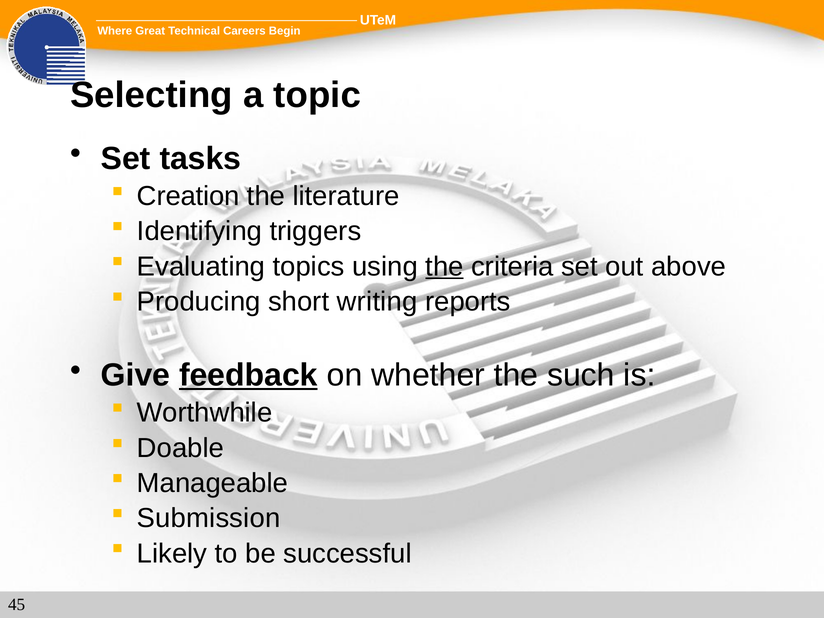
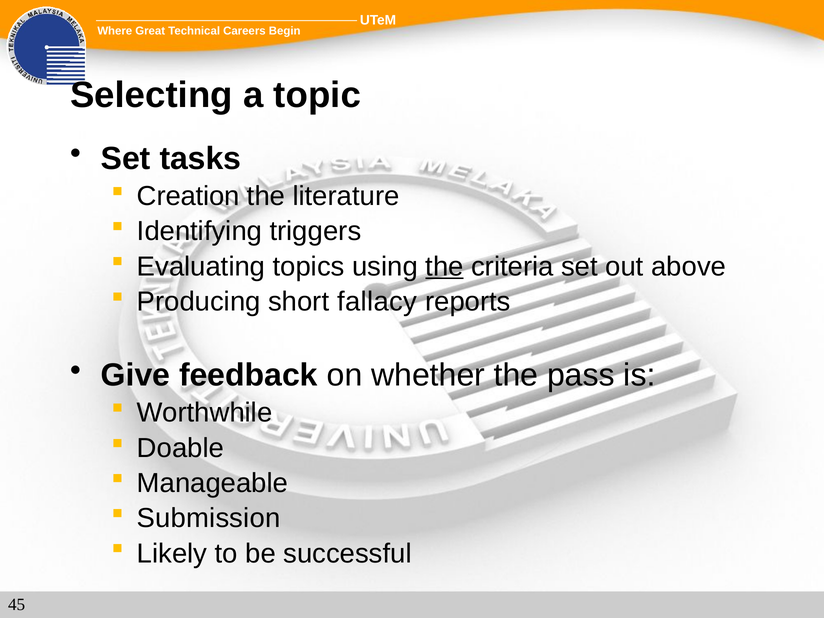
writing: writing -> fallacy
feedback underline: present -> none
such: such -> pass
